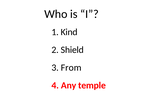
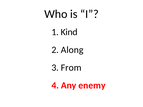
Shield: Shield -> Along
temple: temple -> enemy
